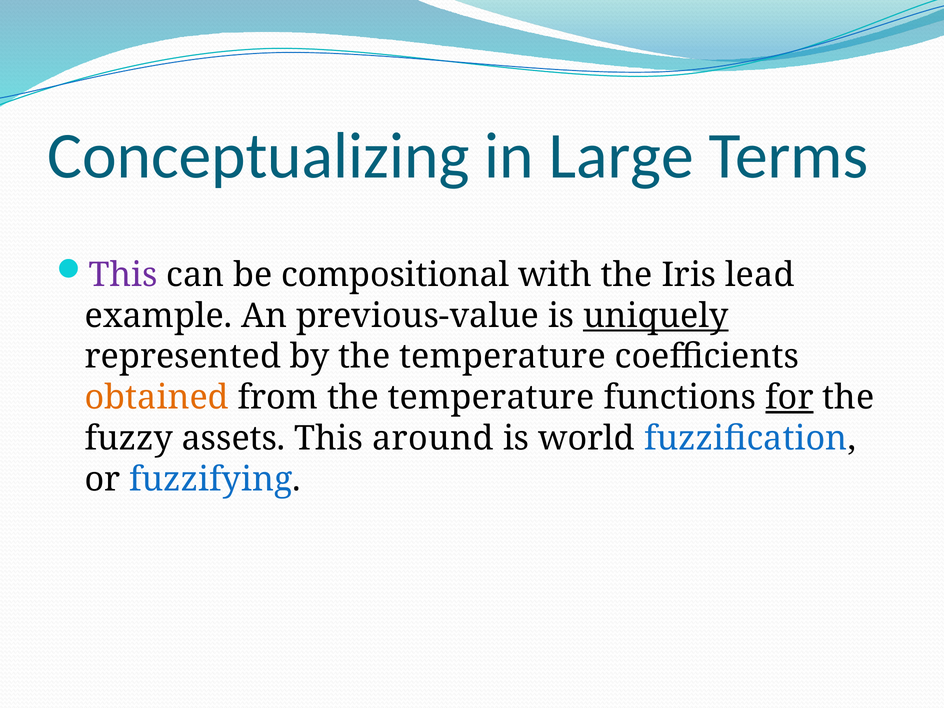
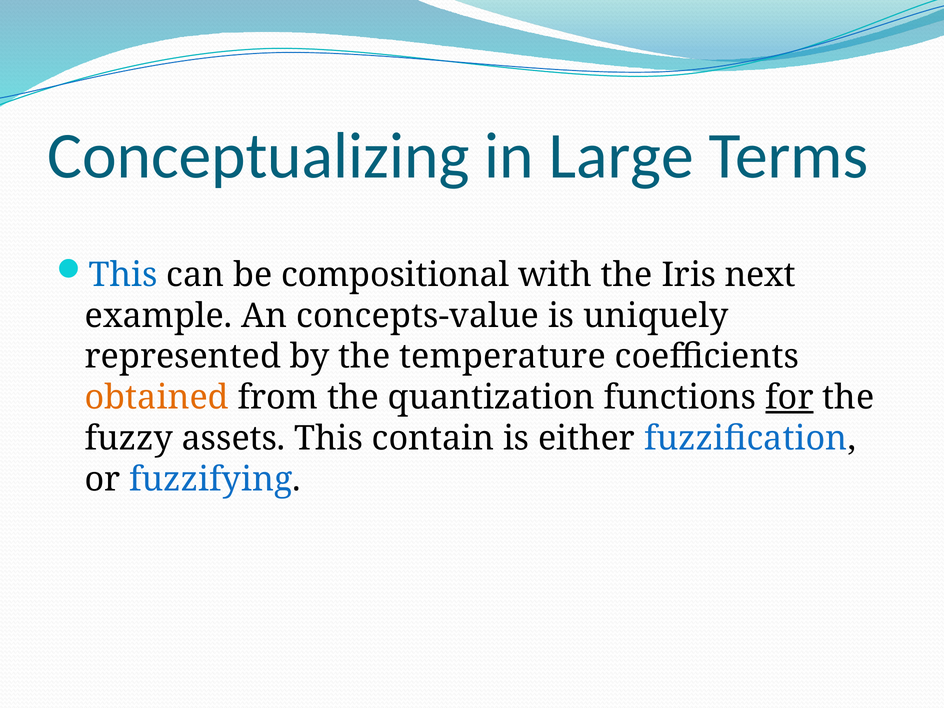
This at (123, 275) colour: purple -> blue
lead: lead -> next
previous-value: previous-value -> concepts-value
uniquely underline: present -> none
from the temperature: temperature -> quantization
around: around -> contain
world: world -> either
